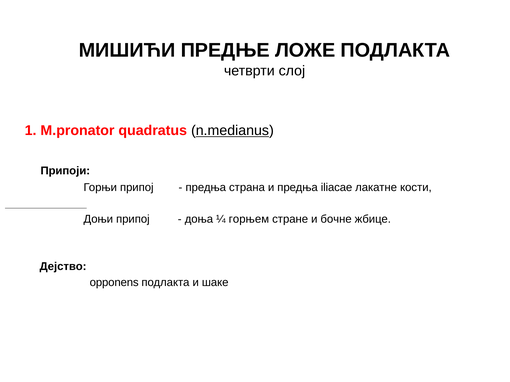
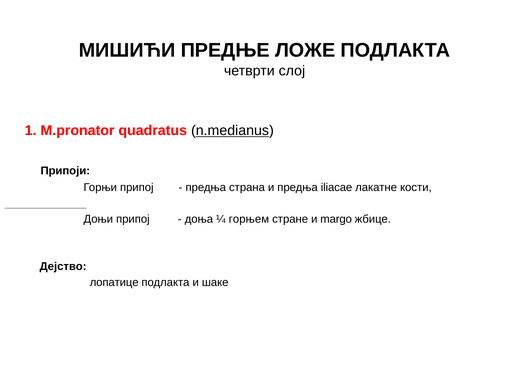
бочне: бочне -> margo
opponens: opponens -> лопатице
